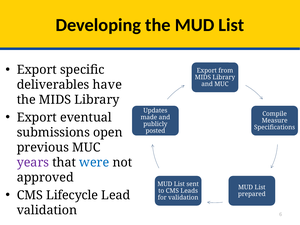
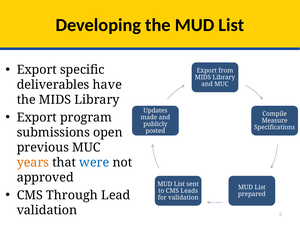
eventual: eventual -> program
years colour: purple -> orange
Lifecycle: Lifecycle -> Through
